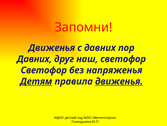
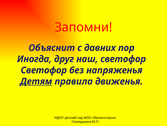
Движенья at (52, 48): Движенья -> Объяснит
Давних at (34, 59): Давних -> Иногда
движенья at (119, 81) underline: present -> none
